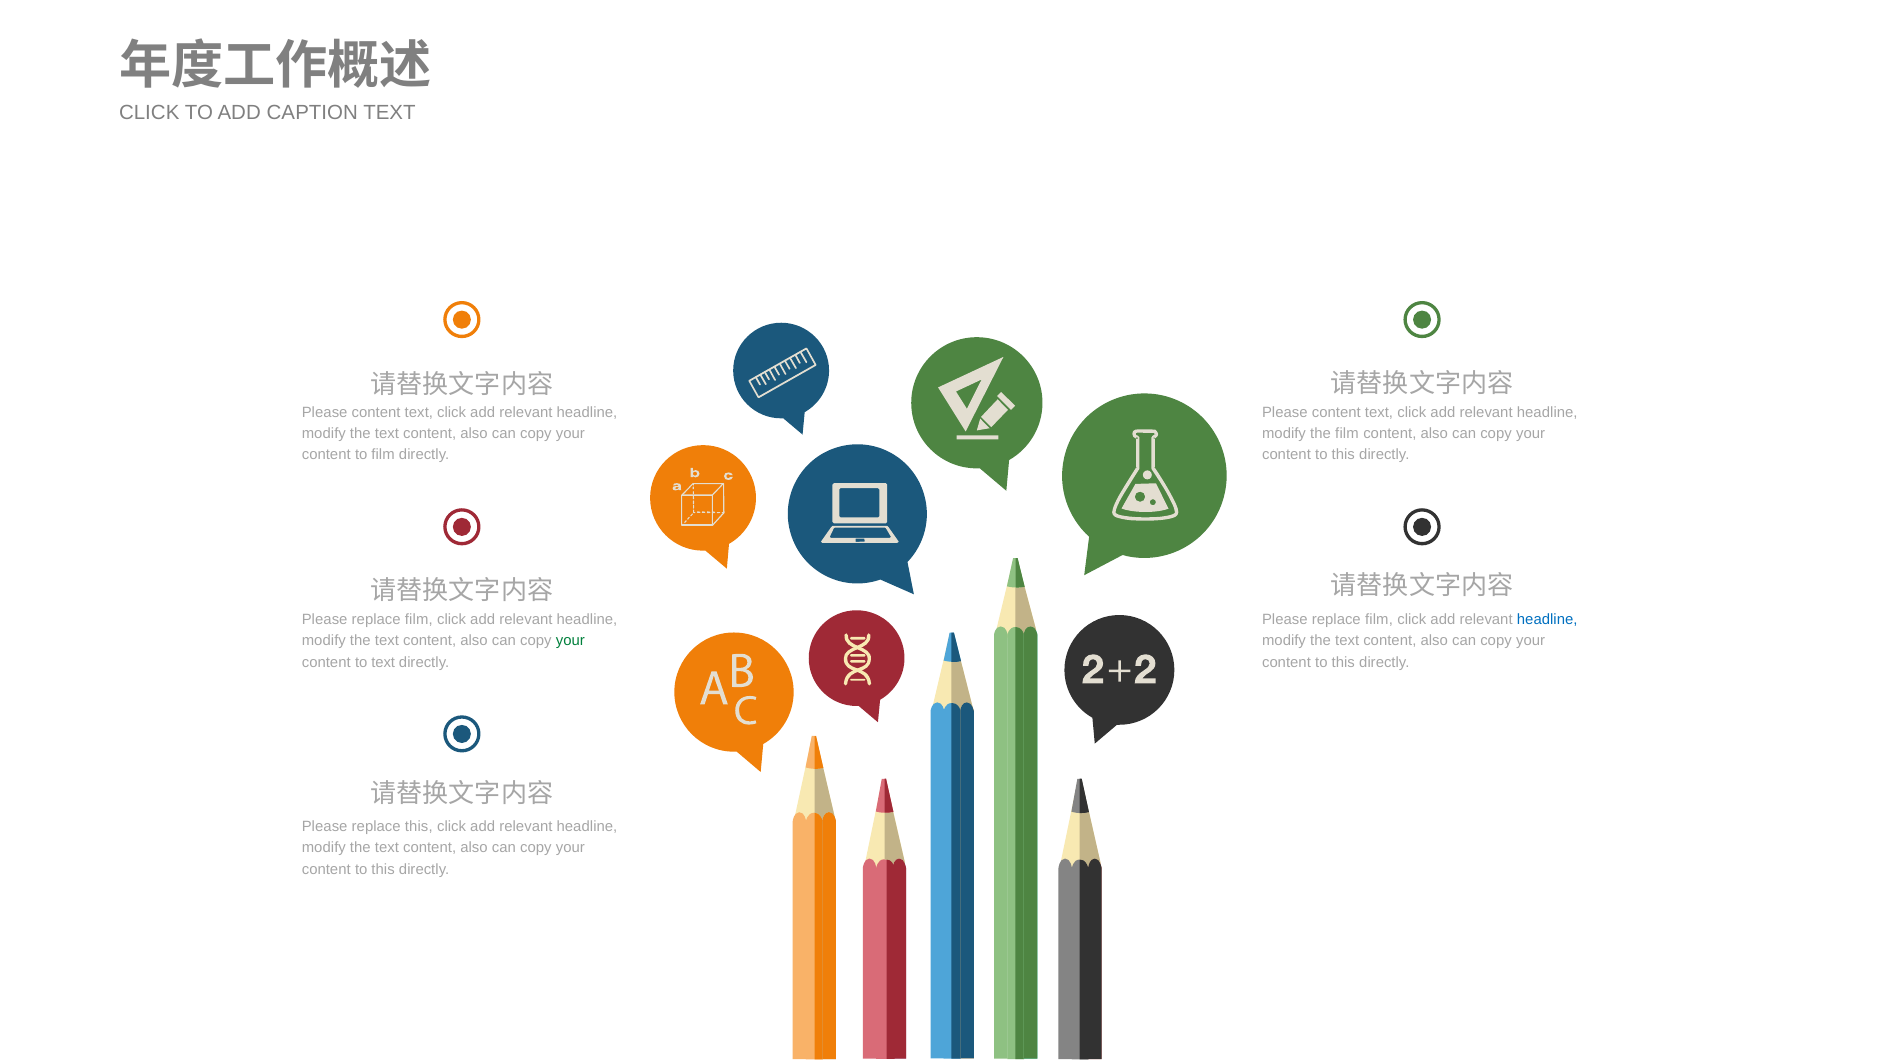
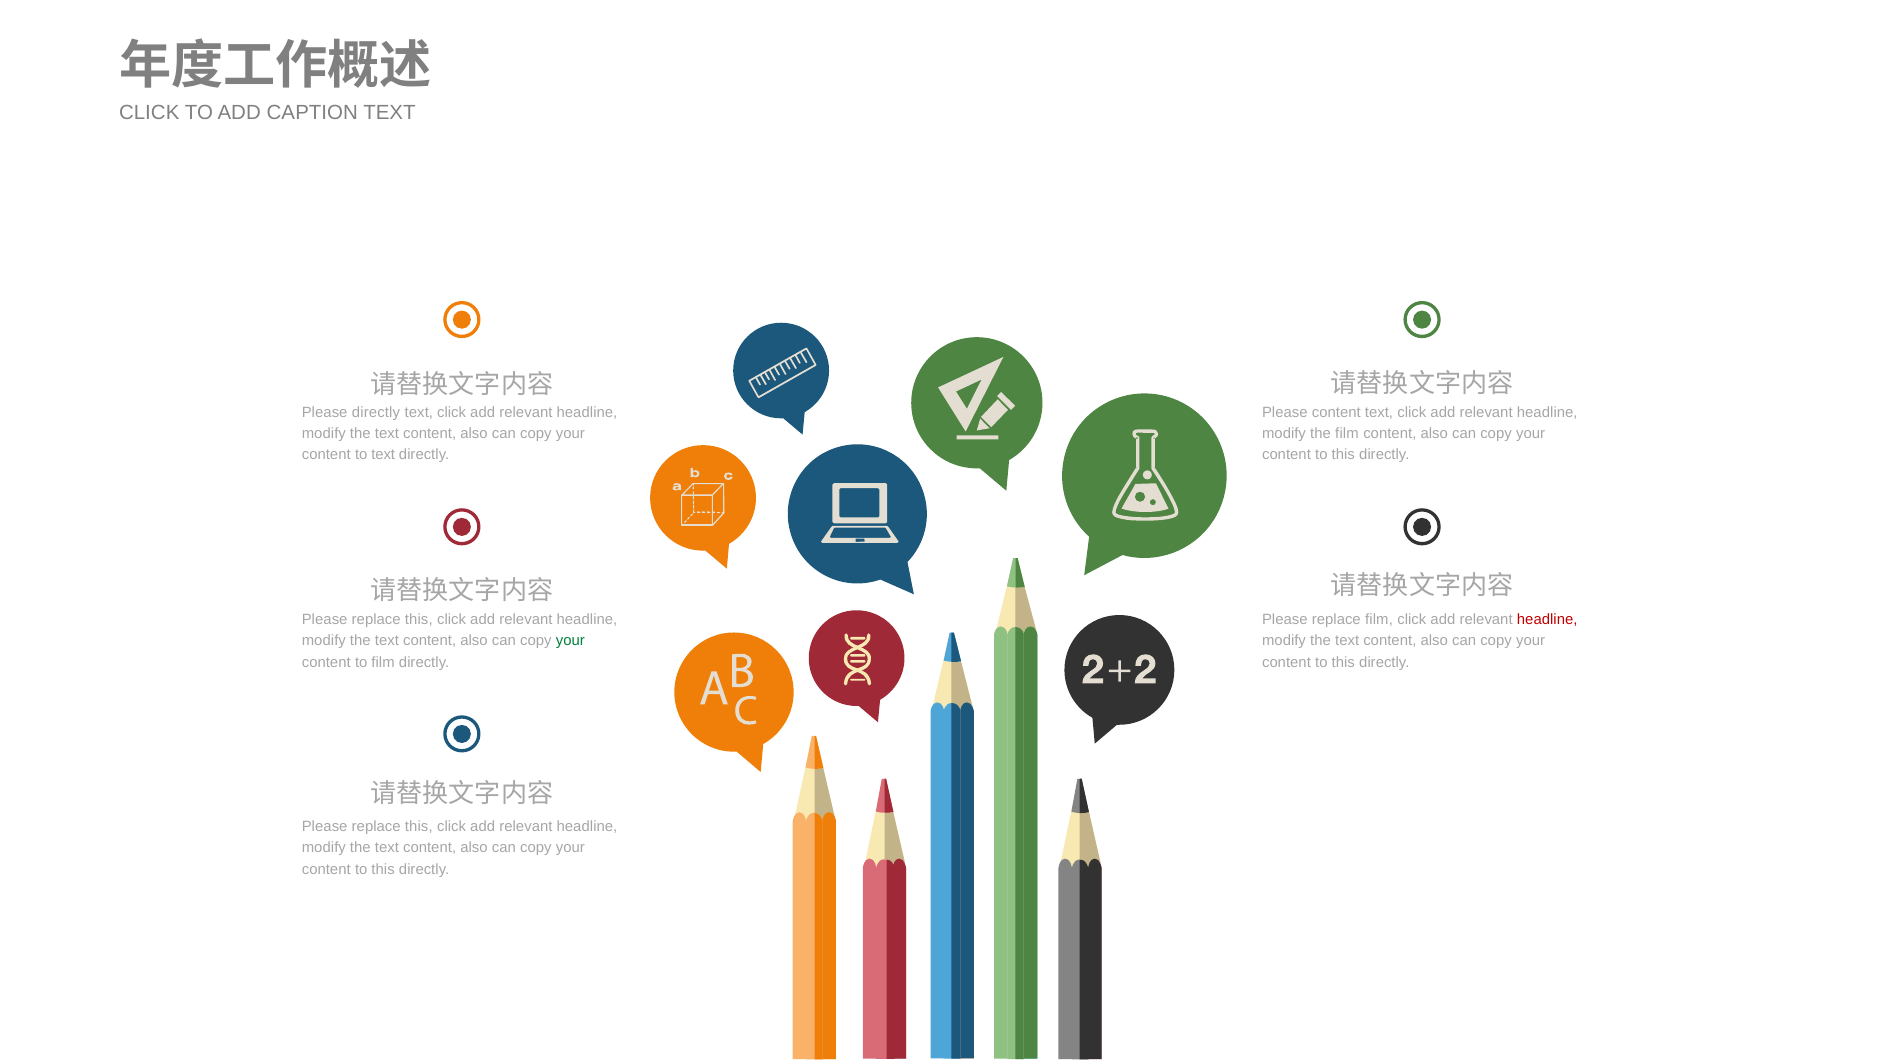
content at (376, 412): content -> directly
to film: film -> text
film at (419, 620): film -> this
headline at (1547, 620) colour: blue -> red
to text: text -> film
